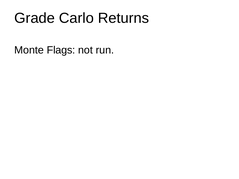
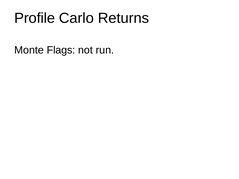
Grade: Grade -> Profile
